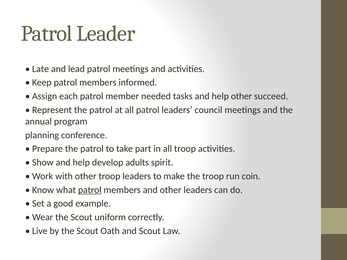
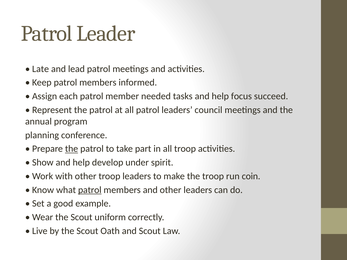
help other: other -> focus
the at (72, 149) underline: none -> present
adults: adults -> under
